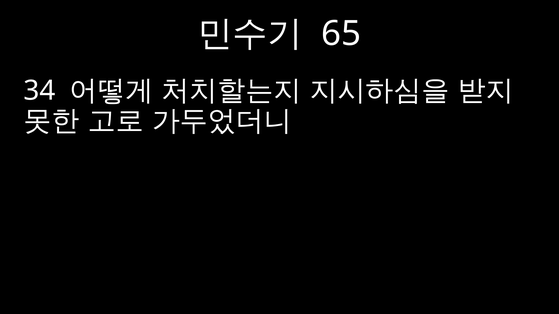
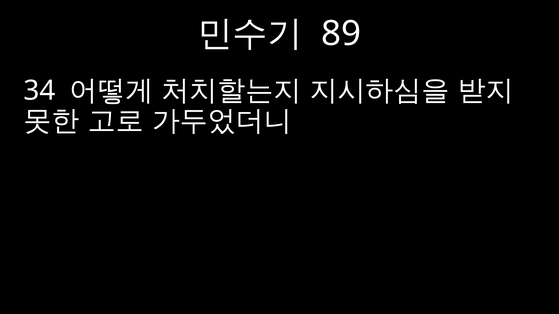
65: 65 -> 89
